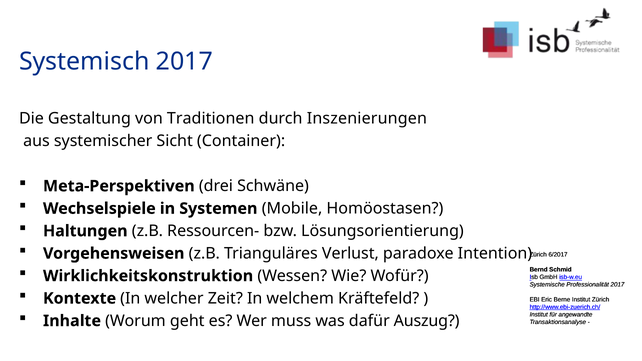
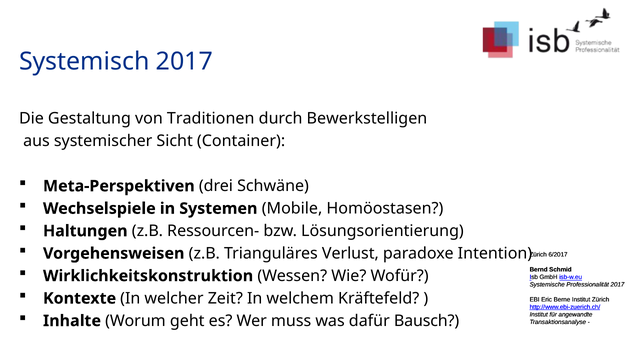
Inszenierungen: Inszenierungen -> Bewerkstelligen
Auszug: Auszug -> Bausch
